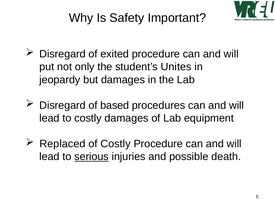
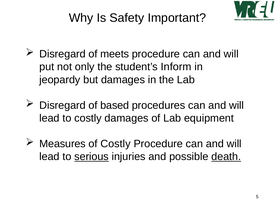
exited: exited -> meets
Unites: Unites -> Inform
Replaced: Replaced -> Measures
death underline: none -> present
